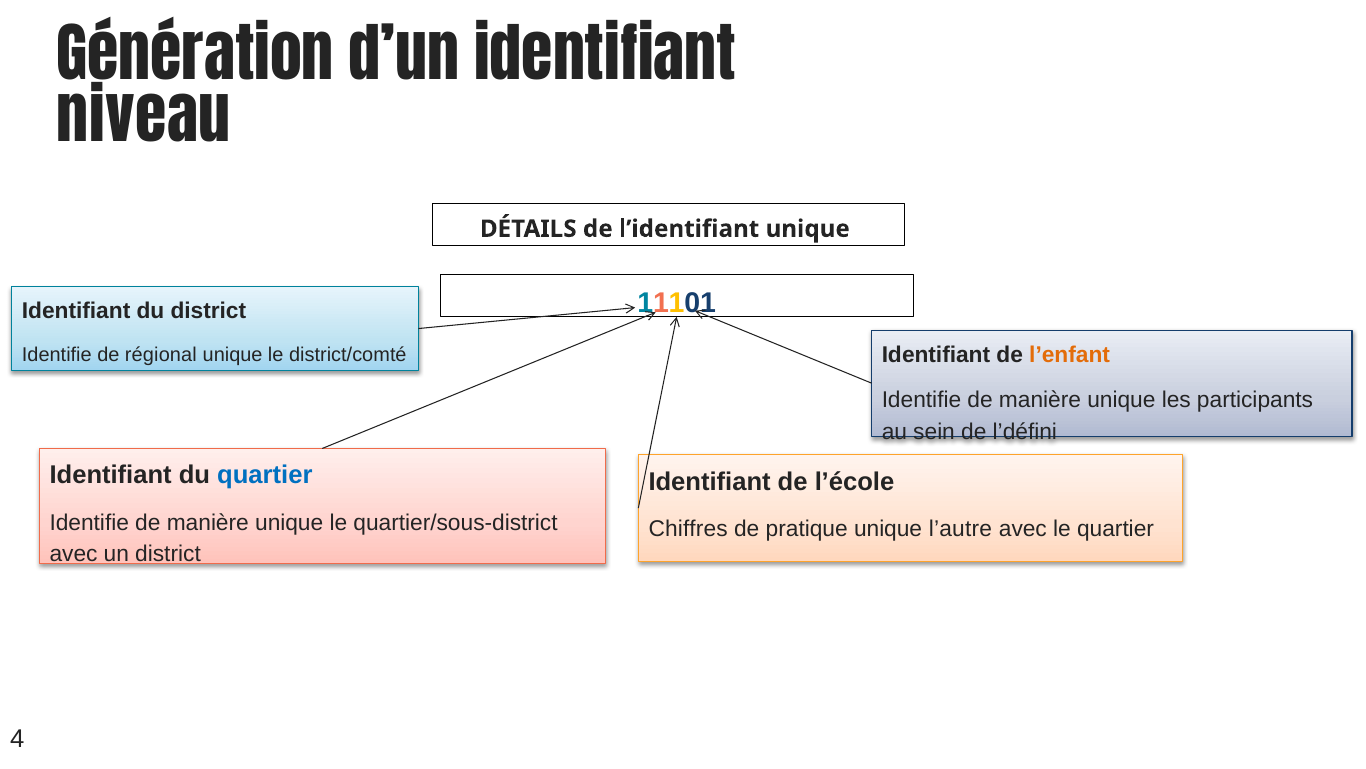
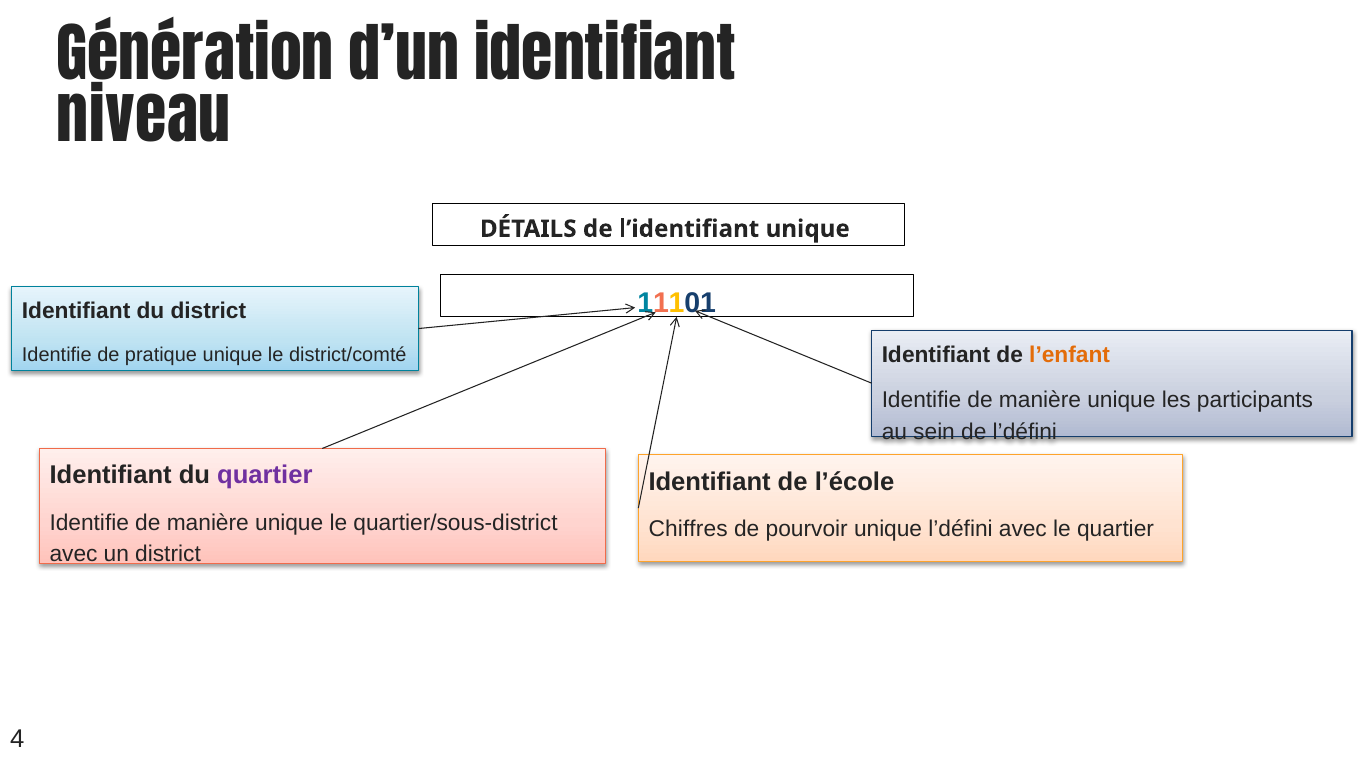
régional: régional -> pratique
quartier at (265, 475) colour: blue -> purple
pratique: pratique -> pourvoir
unique l’autre: l’autre -> l’défini
